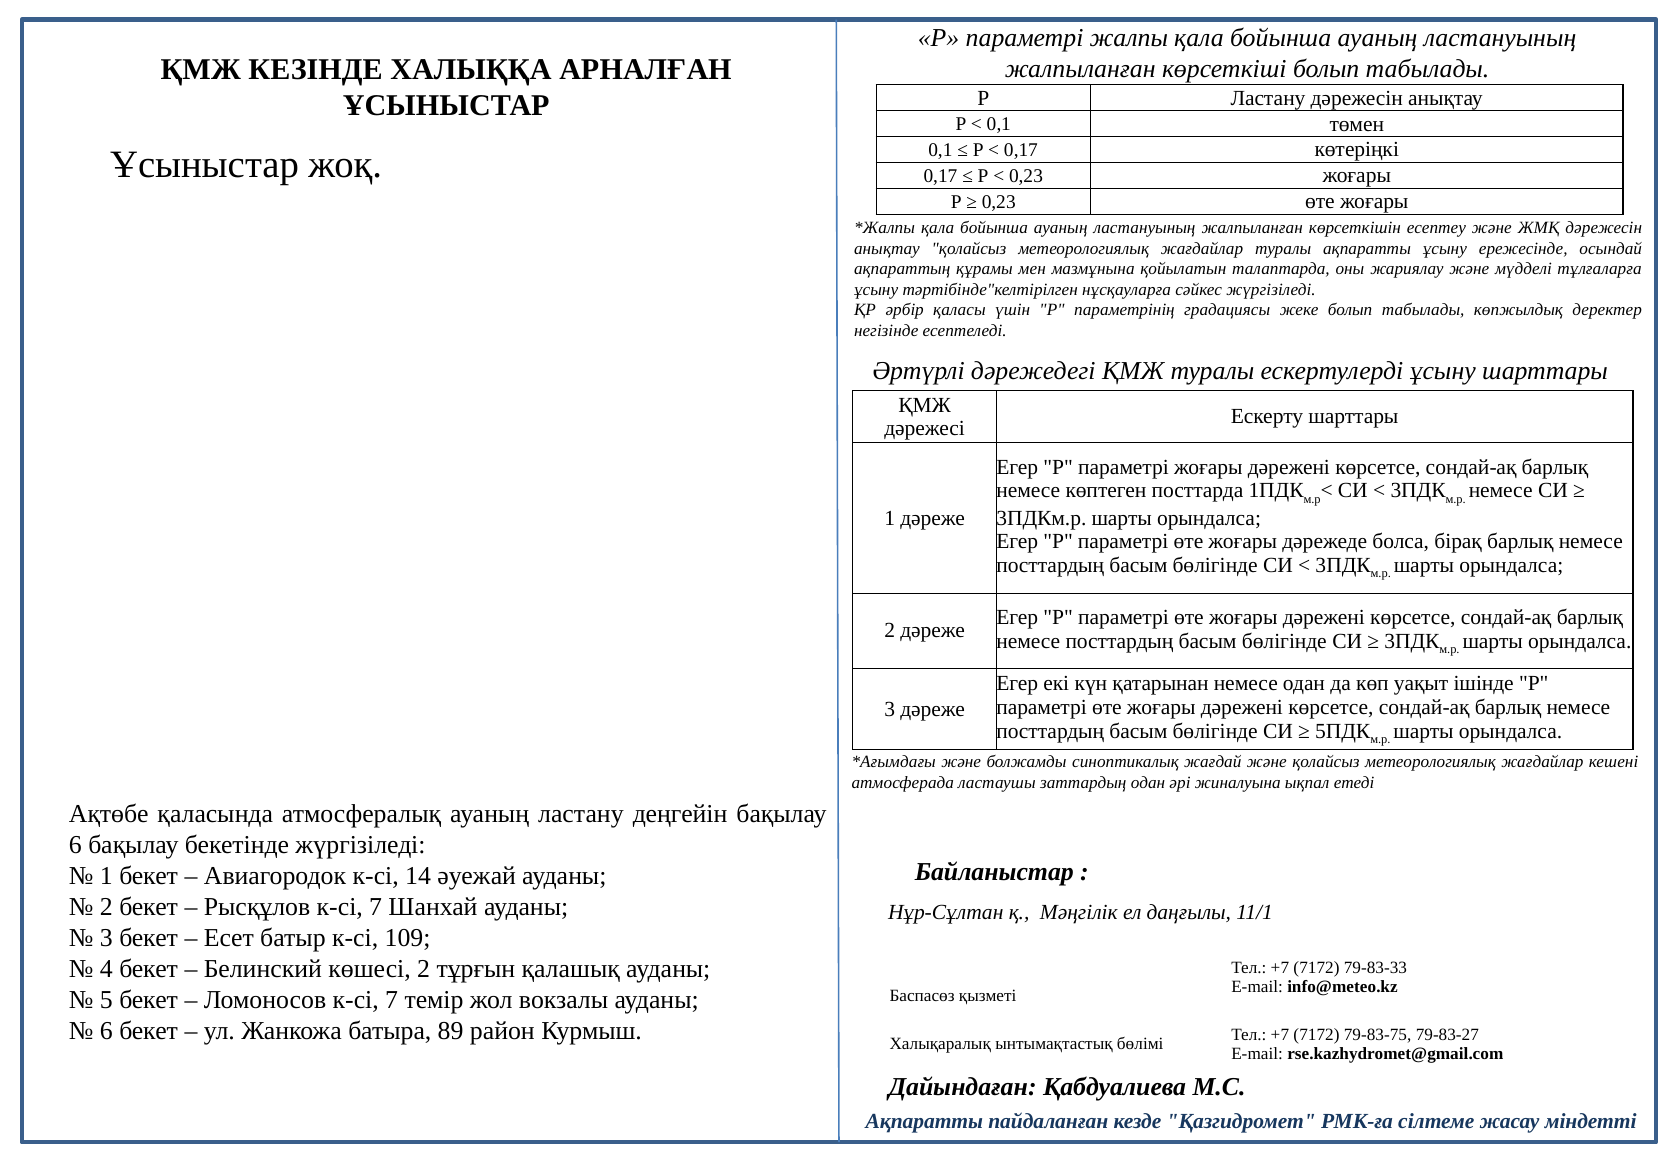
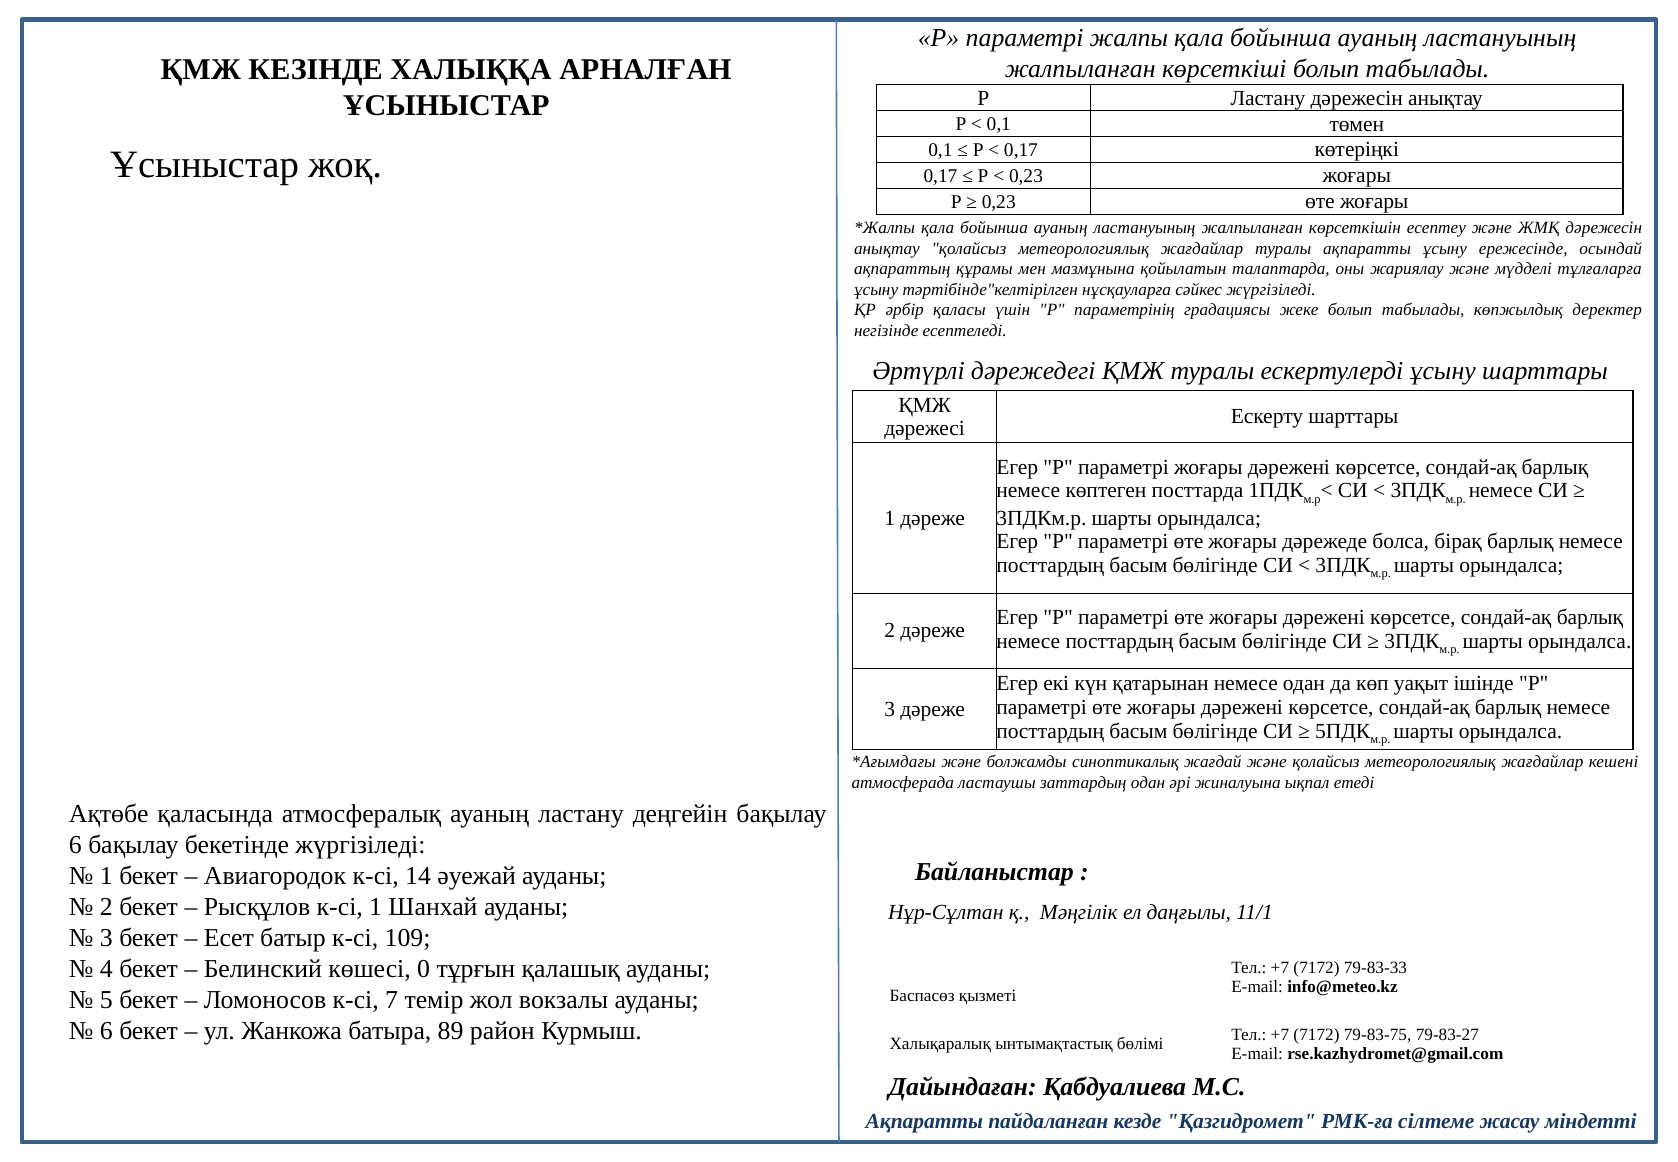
Рысқұлов к-сі 7: 7 -> 1
көшесі 2: 2 -> 0
